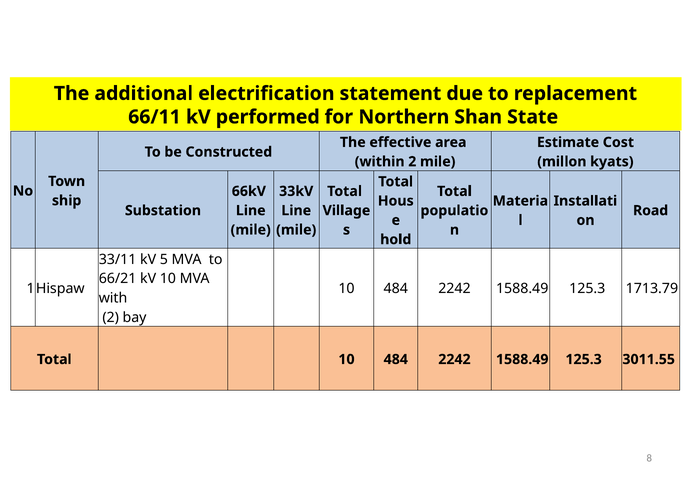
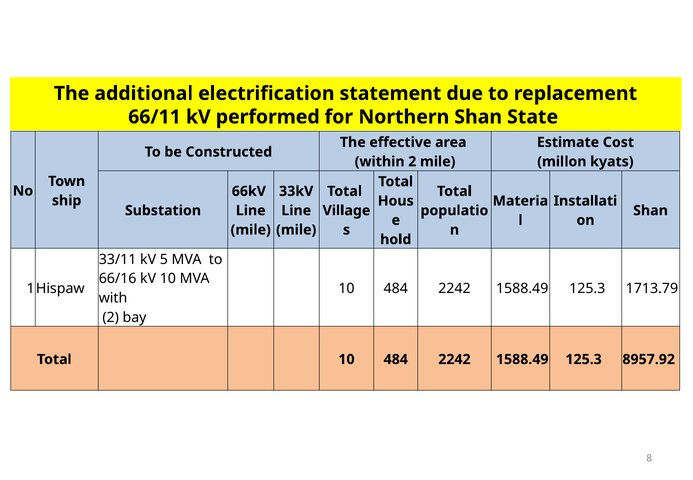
Road at (651, 210): Road -> Shan
66/21: 66/21 -> 66/16
3011.55: 3011.55 -> 8957.92
